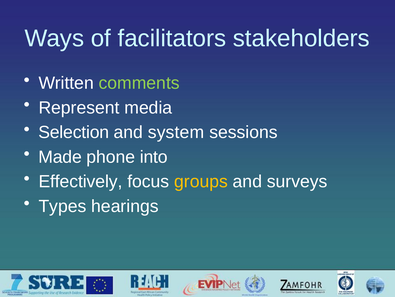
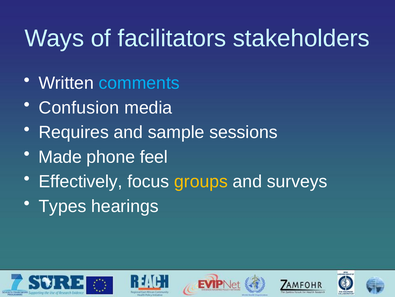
comments colour: light green -> light blue
Represent: Represent -> Confusion
Selection: Selection -> Requires
system: system -> sample
into: into -> feel
